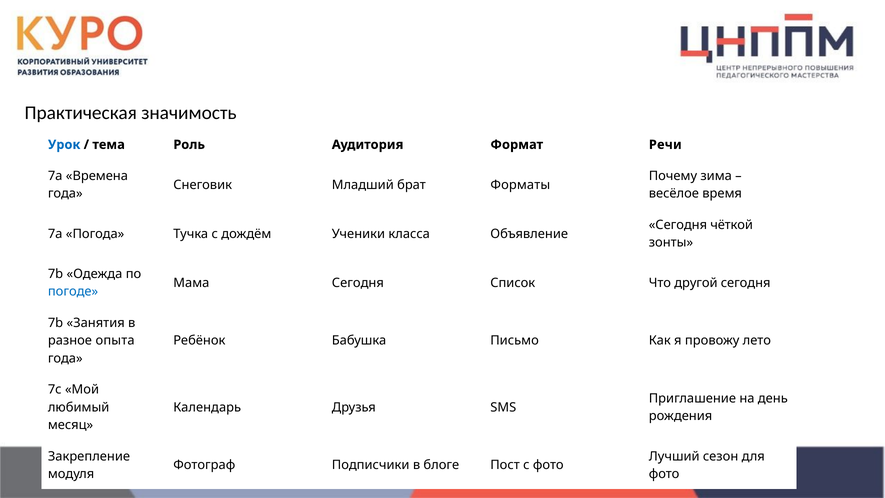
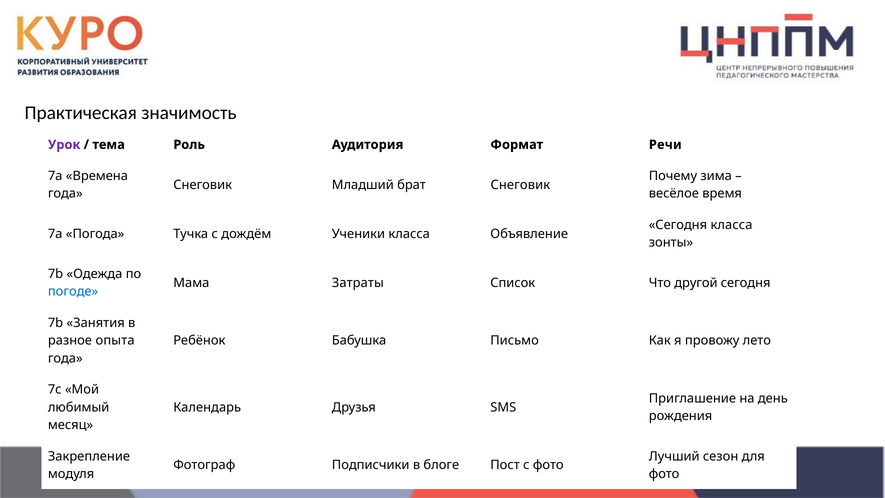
Урок colour: blue -> purple
брат Форматы: Форматы -> Снеговик
Сегодня чёткой: чёткой -> класса
Мама Сегодня: Сегодня -> Затраты
